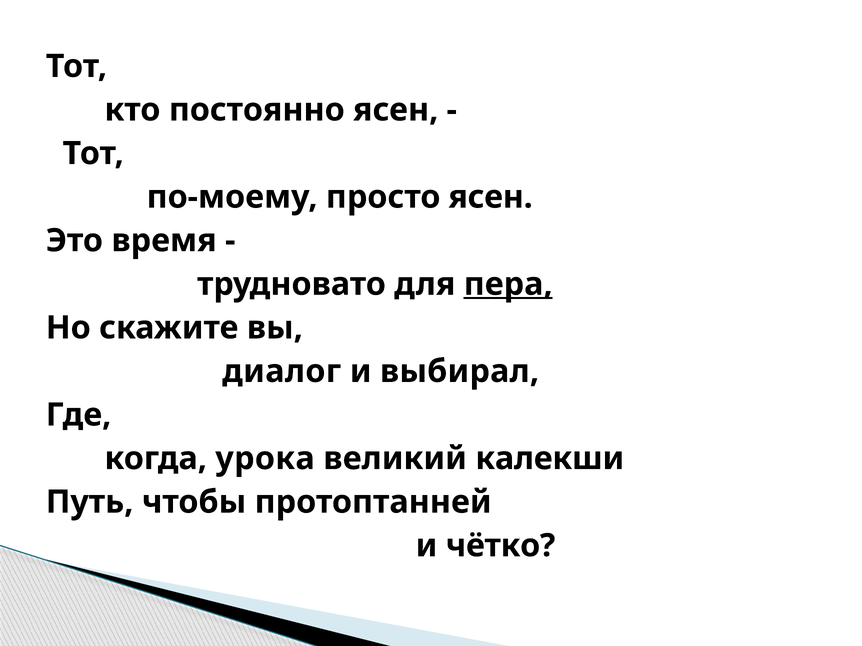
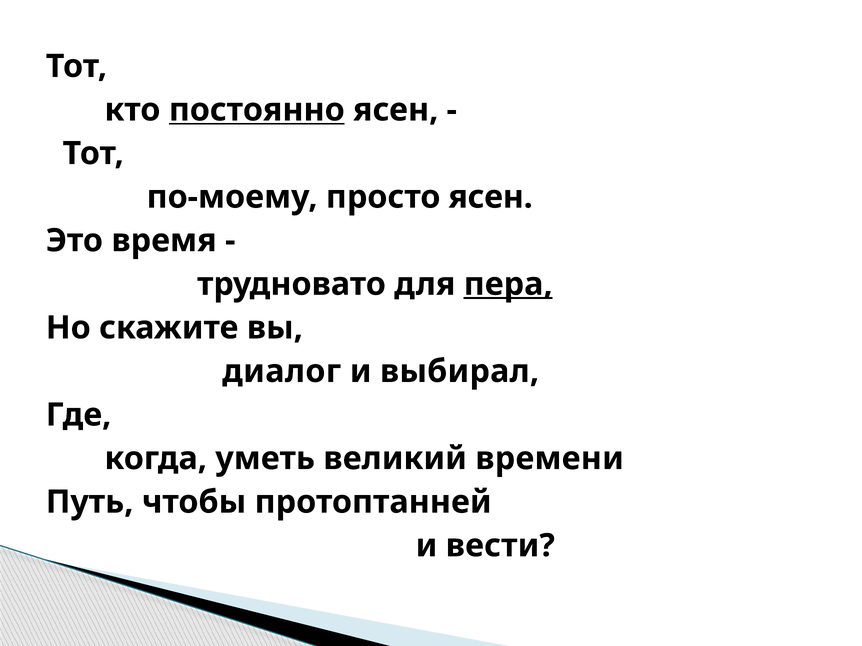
постоянно underline: none -> present
урока: урока -> уметь
калекши: калекши -> времени
чётко: чётко -> вести
